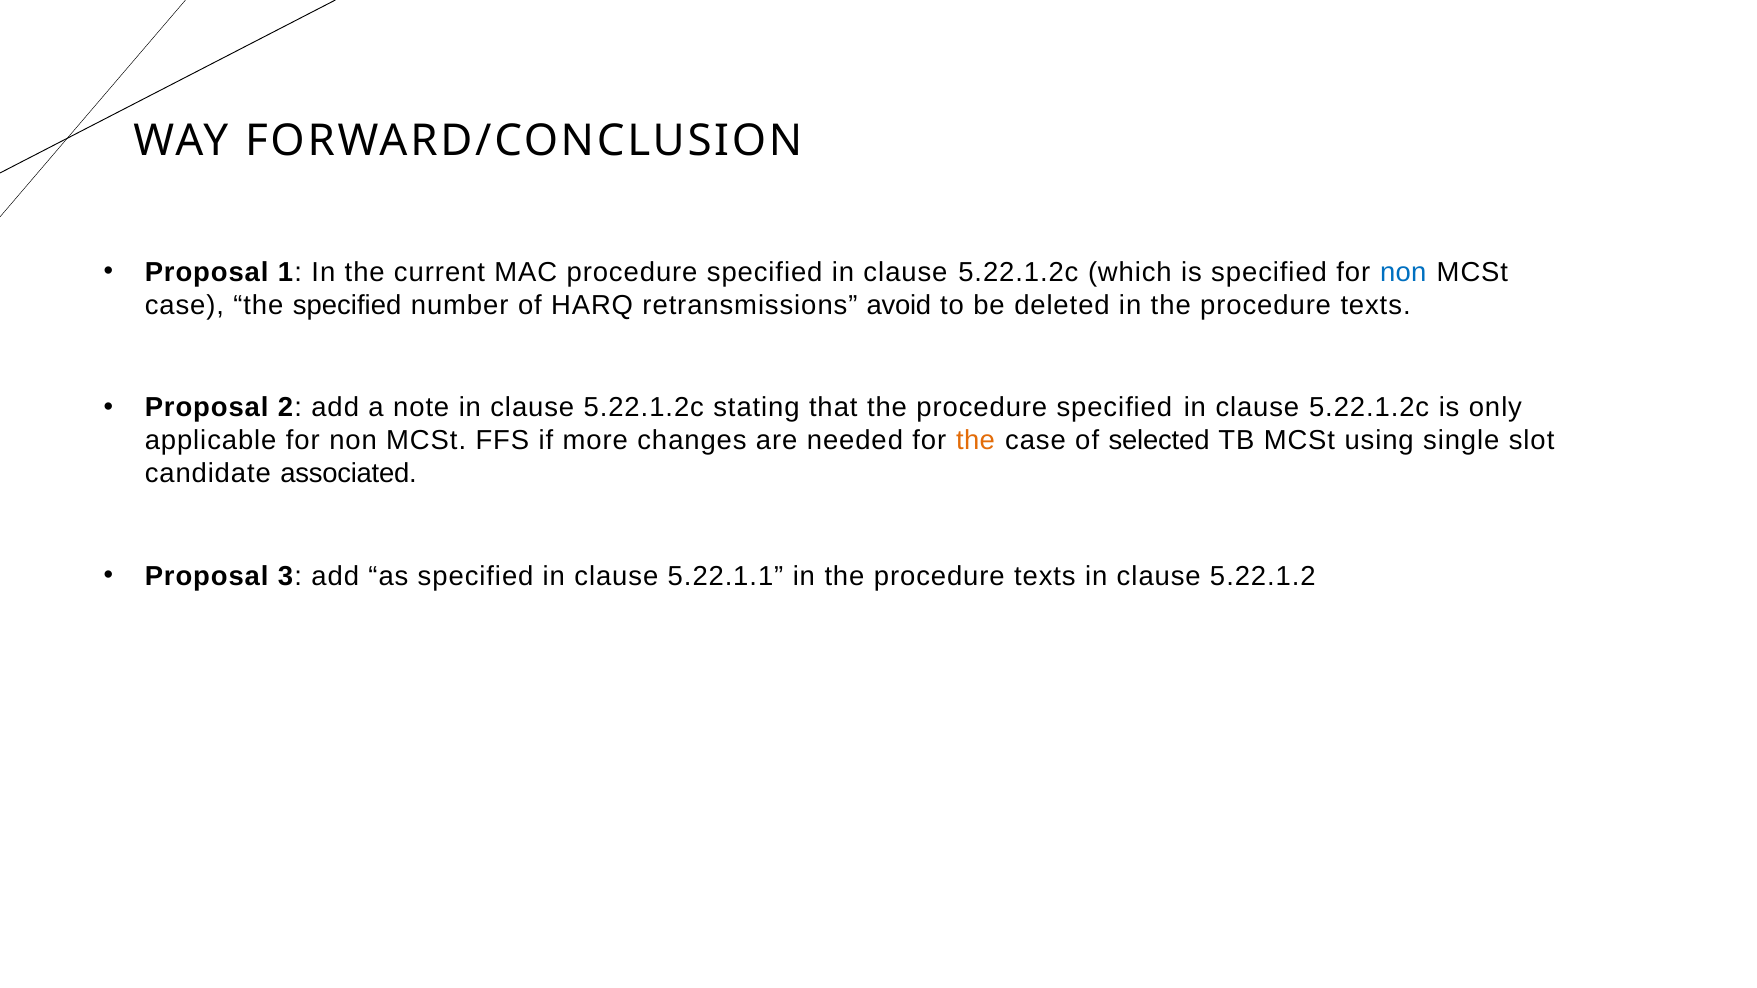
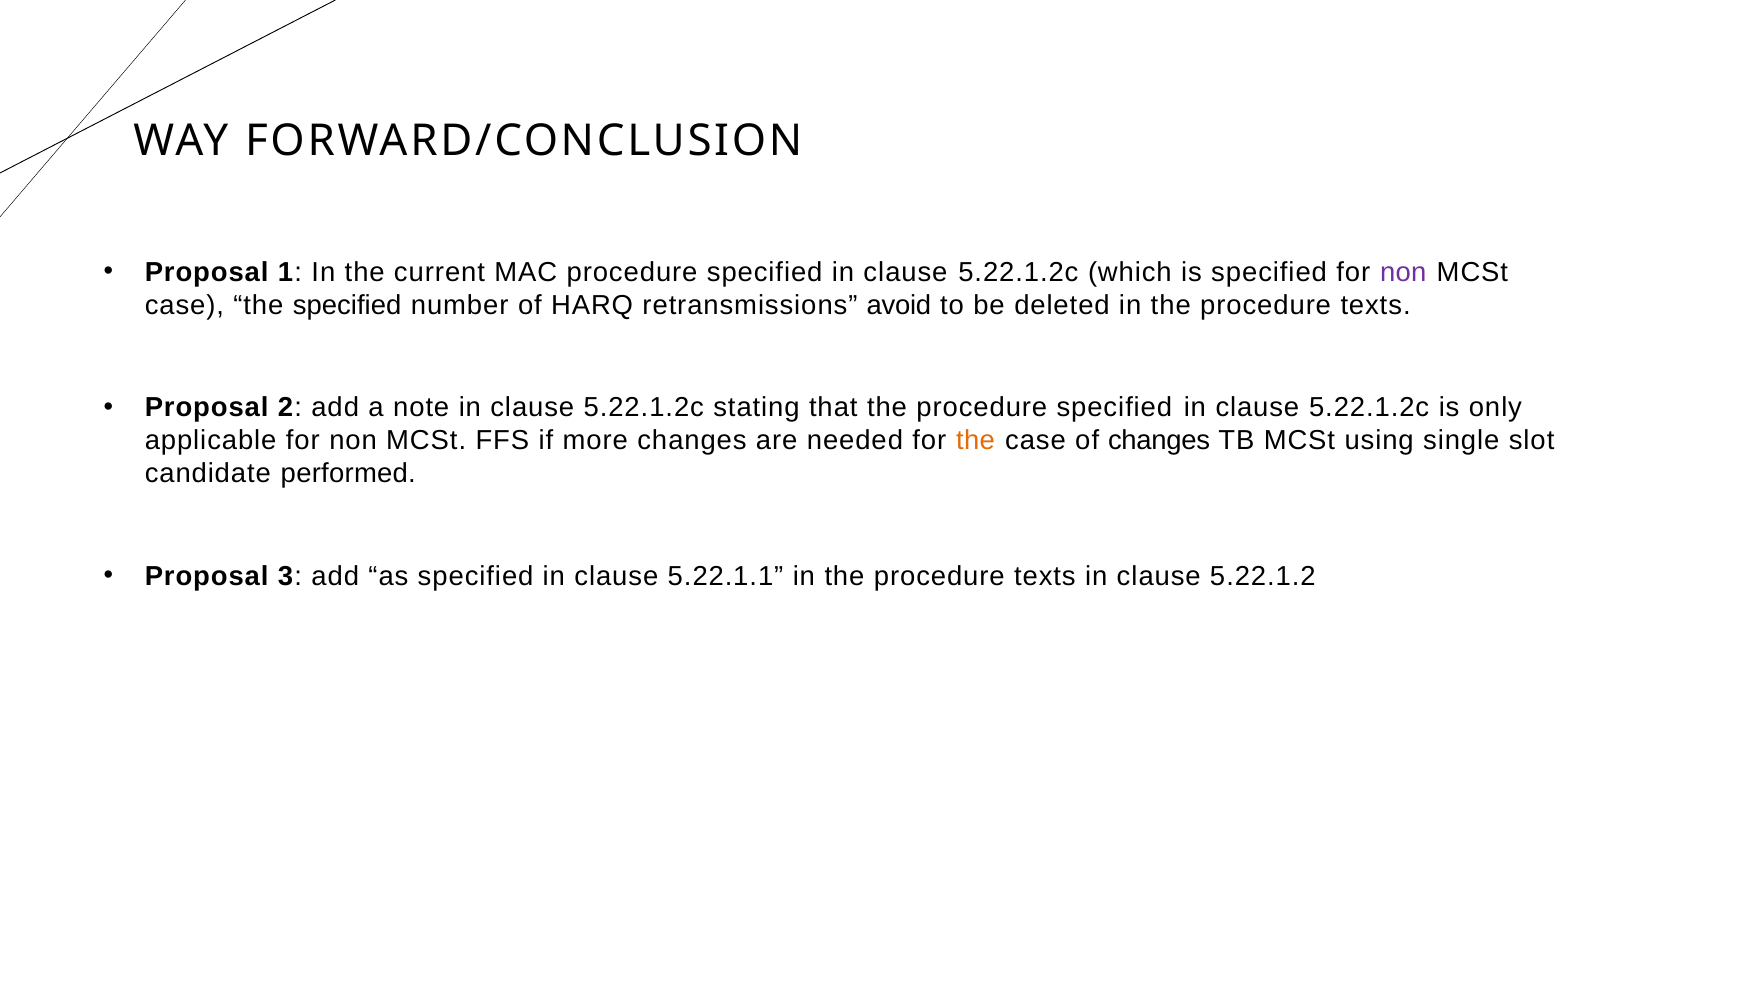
non at (1403, 272) colour: blue -> purple
of selected: selected -> changes
associated: associated -> performed
